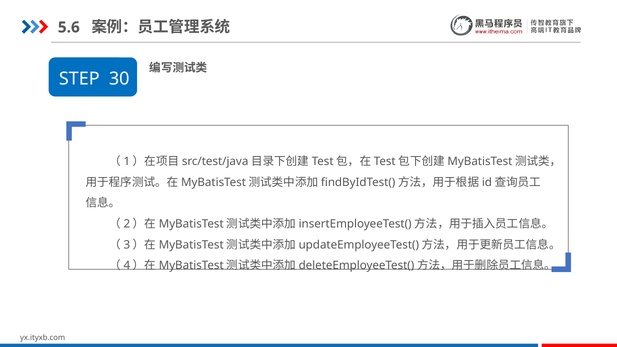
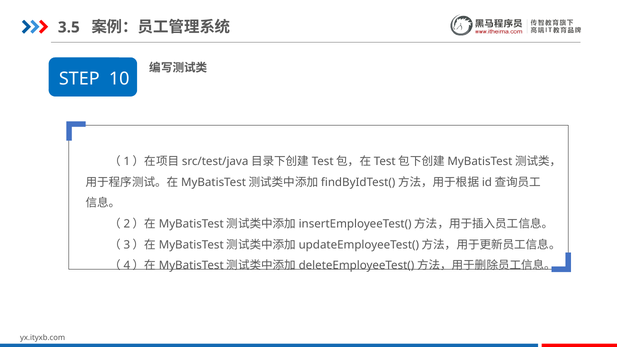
5.6: 5.6 -> 3.5
30: 30 -> 10
